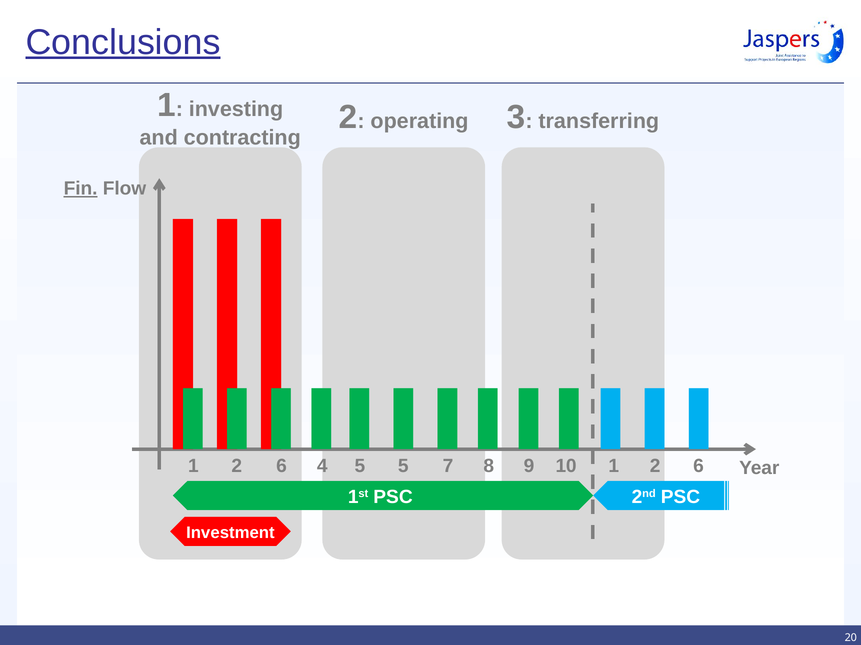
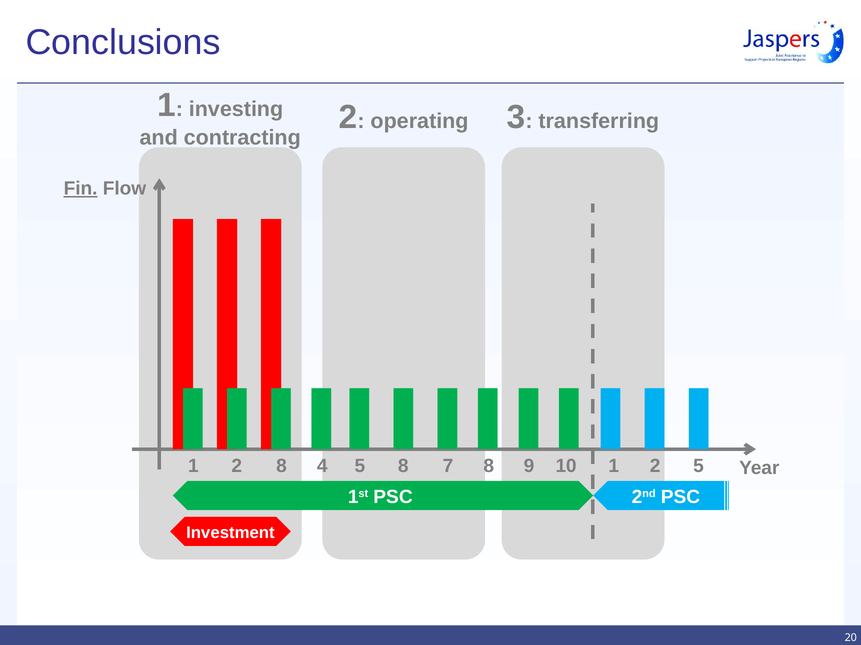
Conclusions underline: present -> none
1 2 6: 6 -> 8
5 5: 5 -> 8
6 at (699, 467): 6 -> 5
